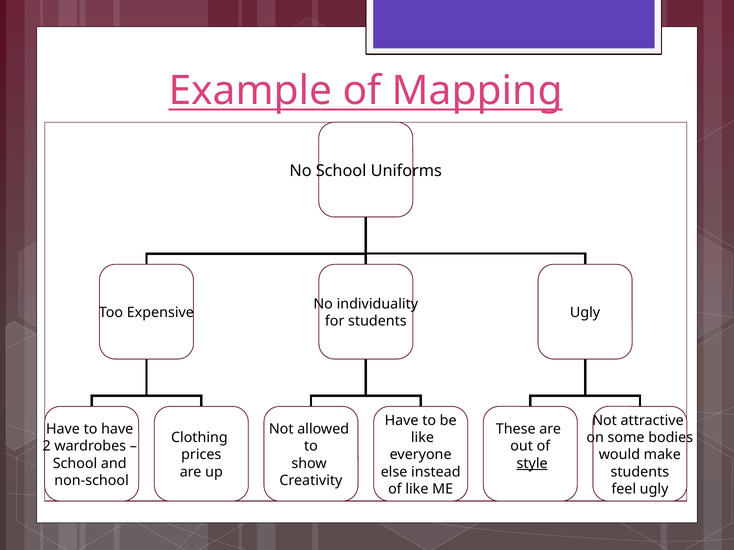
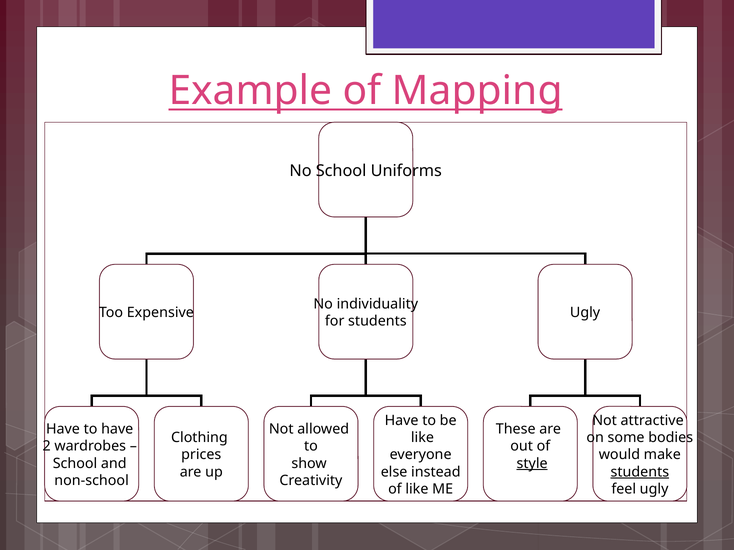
students at (640, 472) underline: none -> present
